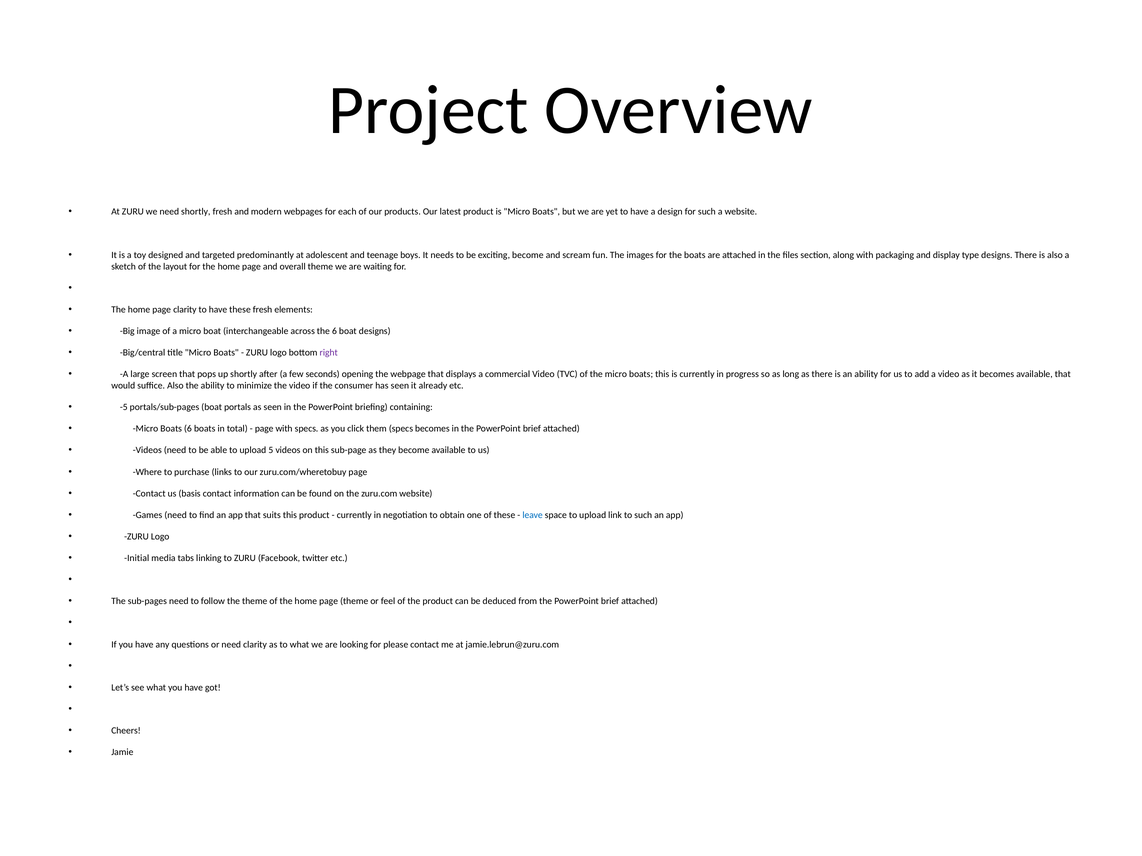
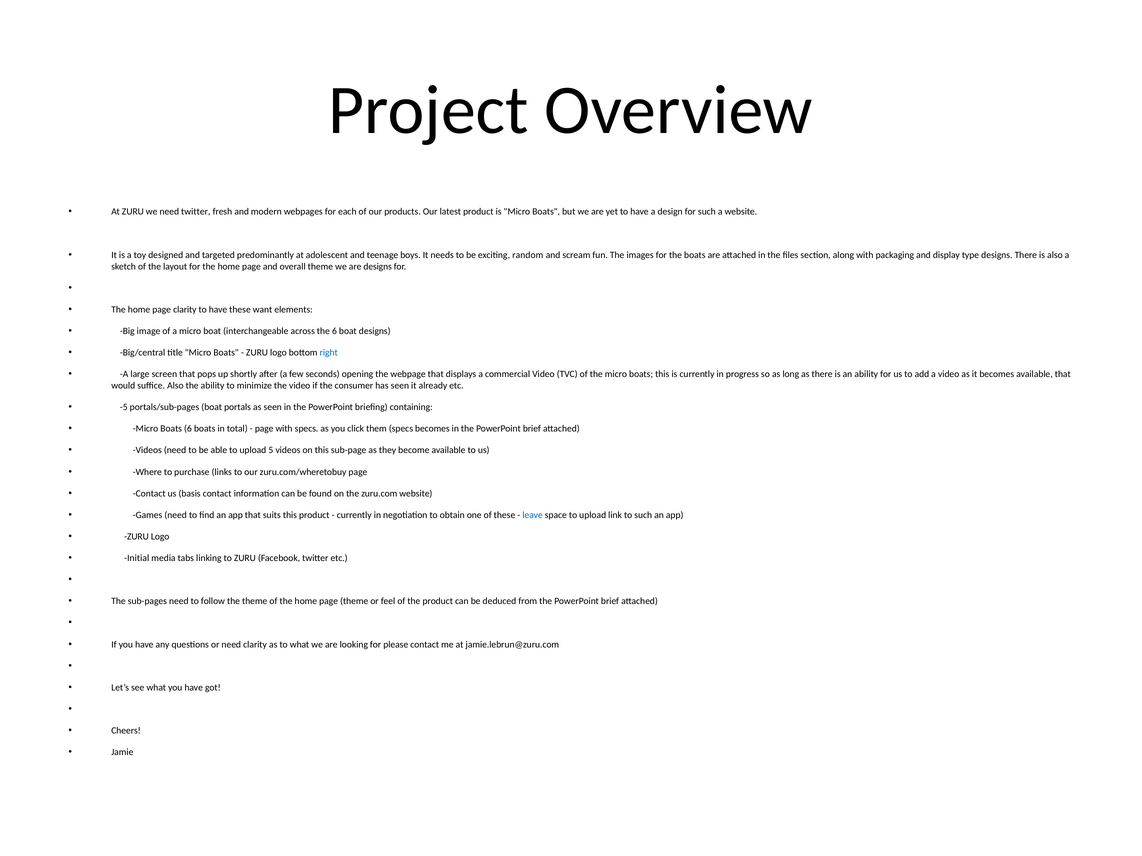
need shortly: shortly -> twitter
exciting become: become -> random
are waiting: waiting -> designs
these fresh: fresh -> want
right colour: purple -> blue
